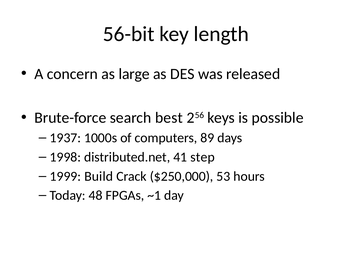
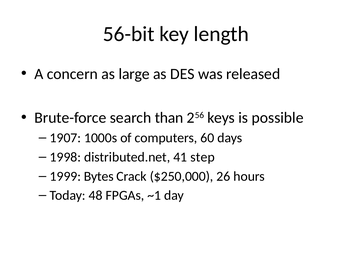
best: best -> than
1937: 1937 -> 1907
89: 89 -> 60
Build: Build -> Bytes
53: 53 -> 26
